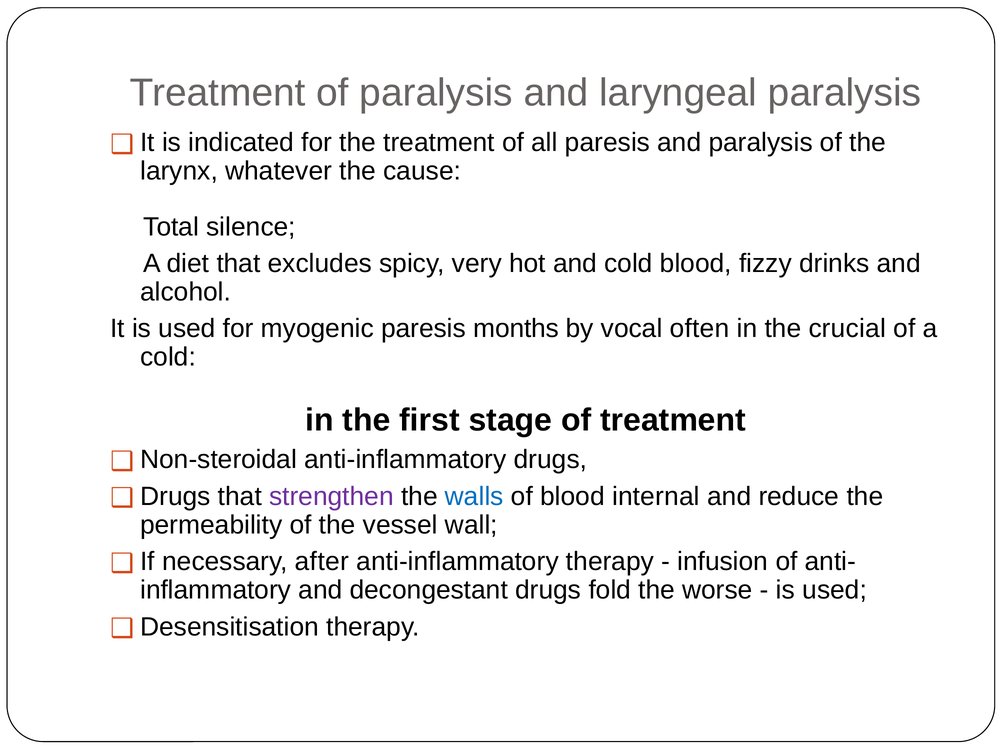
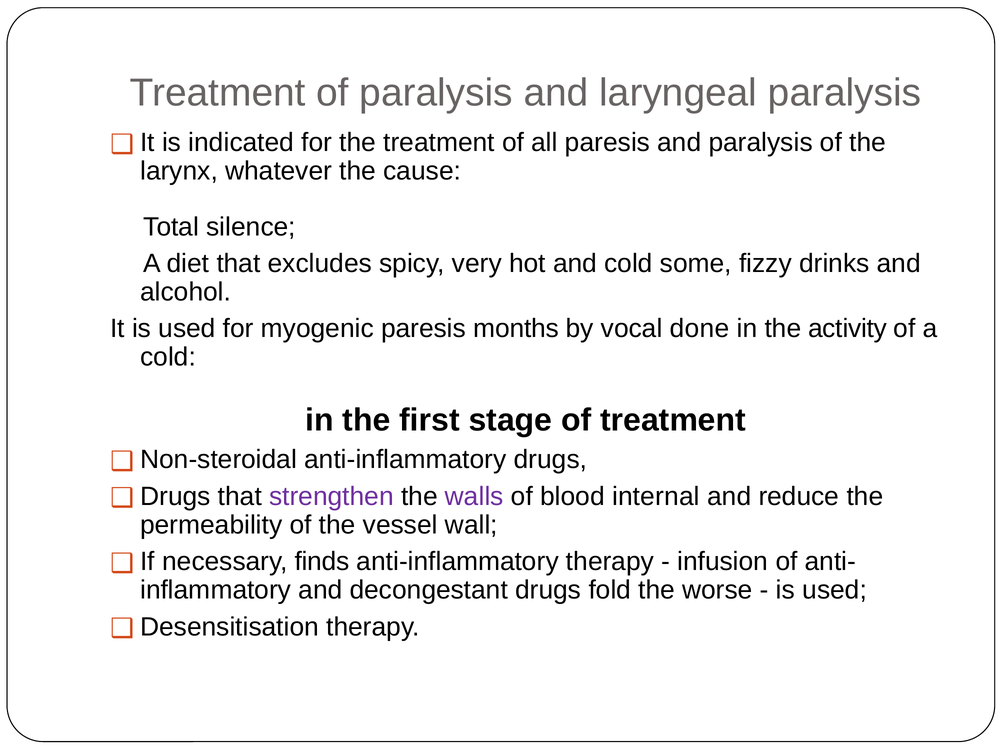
cold blood: blood -> some
often: often -> done
crucial: crucial -> activity
walls colour: blue -> purple
after: after -> finds
